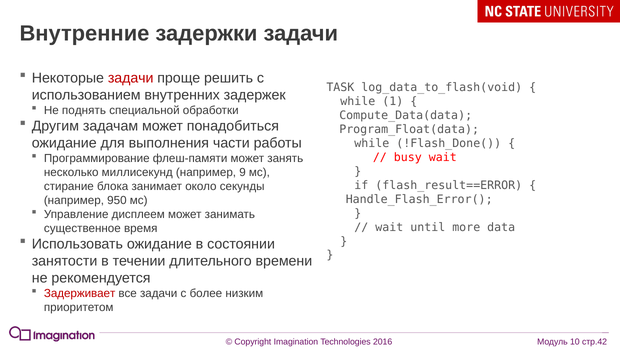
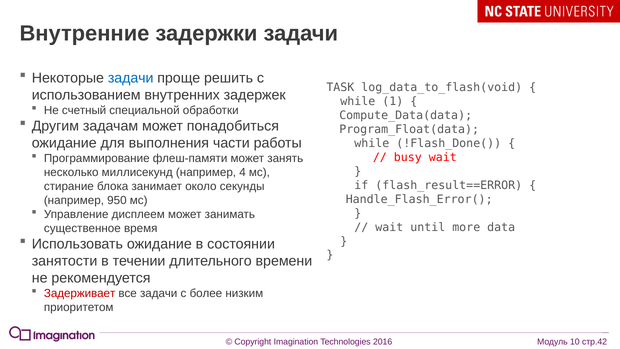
задачи at (131, 78) colour: red -> blue
поднять: поднять -> счетный
9: 9 -> 4
